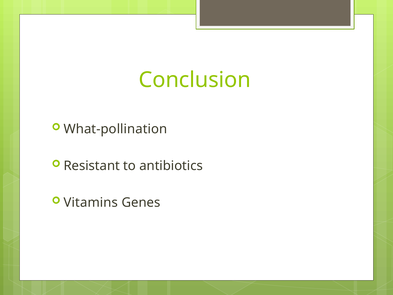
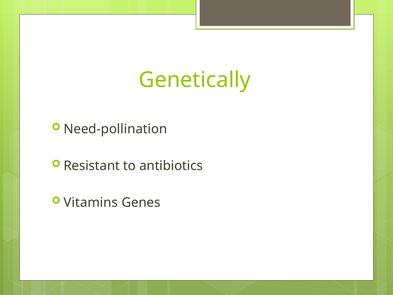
Conclusion: Conclusion -> Genetically
What-pollination: What-pollination -> Need-pollination
